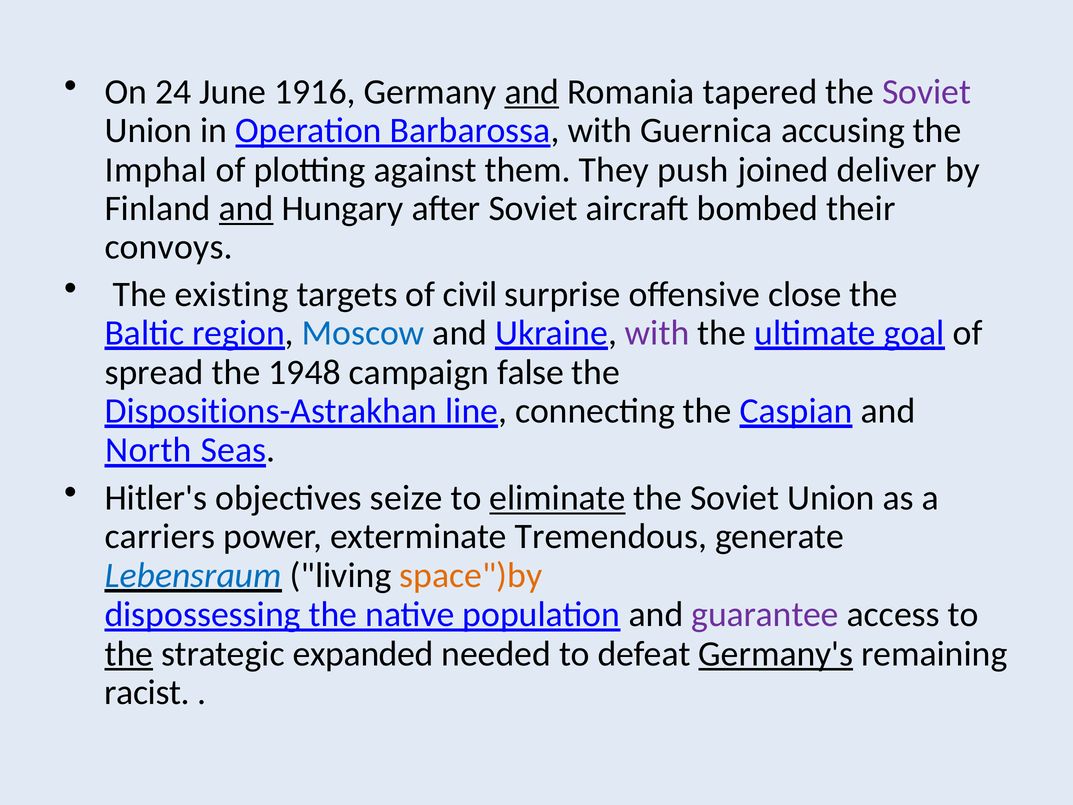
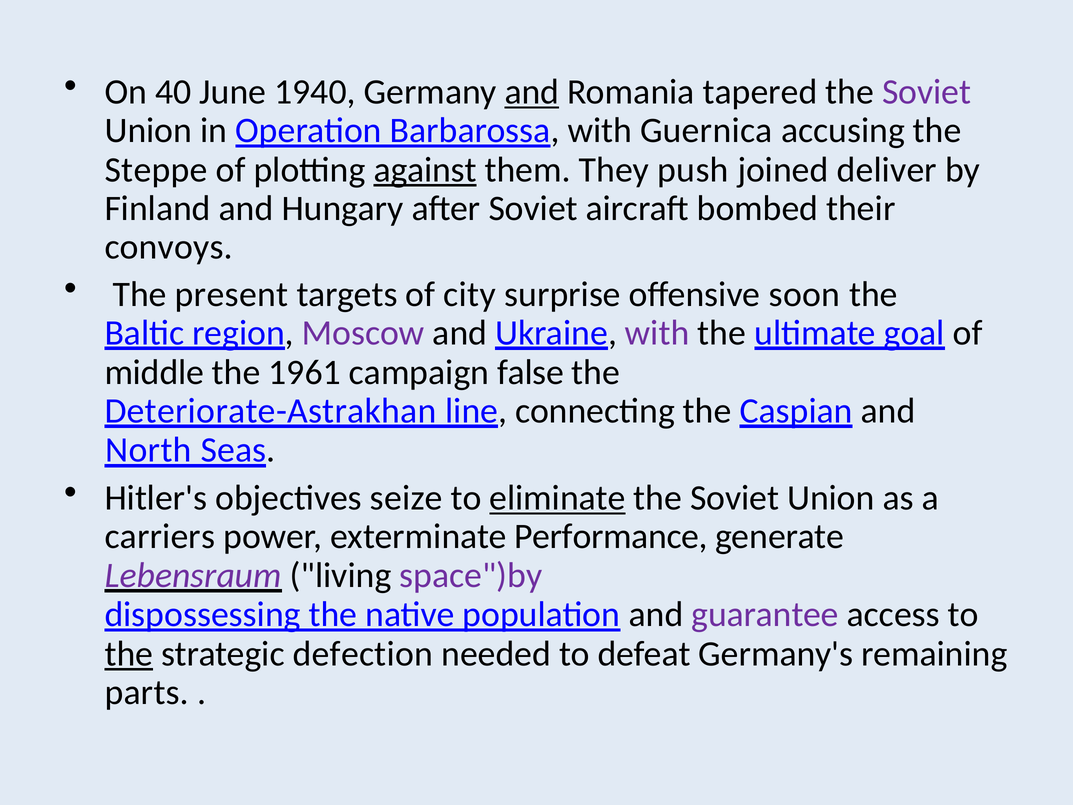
24: 24 -> 40
1916: 1916 -> 1940
Imphal: Imphal -> Steppe
against underline: none -> present
and at (246, 208) underline: present -> none
existing: existing -> present
civil: civil -> city
close: close -> soon
Moscow colour: blue -> purple
spread: spread -> middle
1948: 1948 -> 1961
Dispositions-Astrakhan: Dispositions-Astrakhan -> Deteriorate-Astrakhan
Tremendous: Tremendous -> Performance
Lebensraum colour: blue -> purple
space")by colour: orange -> purple
expanded: expanded -> defection
Germany's underline: present -> none
racist: racist -> parts
